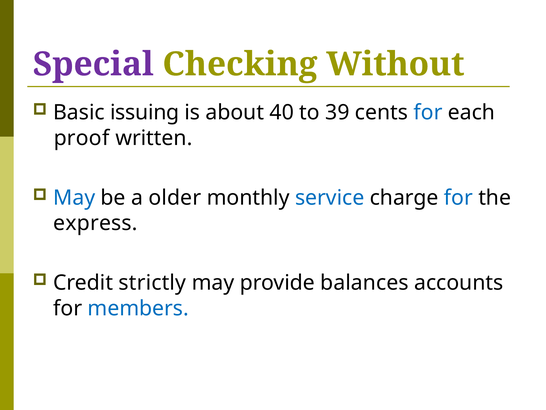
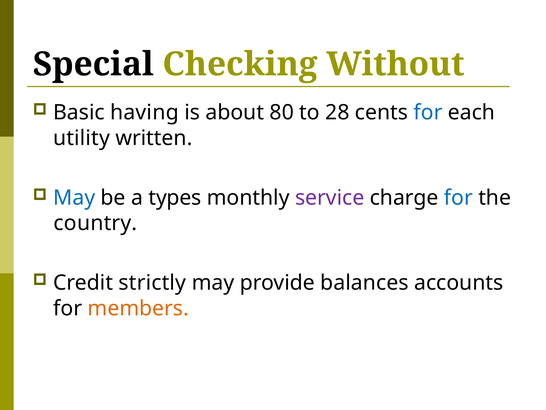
Special colour: purple -> black
issuing: issuing -> having
40: 40 -> 80
39: 39 -> 28
proof: proof -> utility
older: older -> types
service colour: blue -> purple
express: express -> country
members colour: blue -> orange
